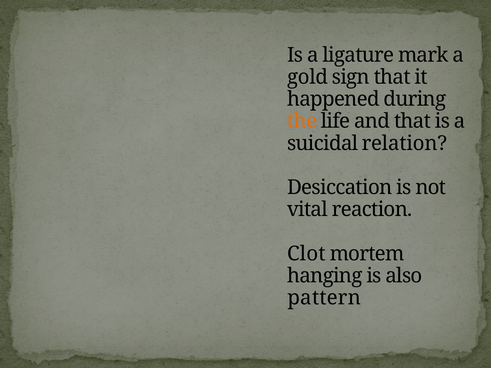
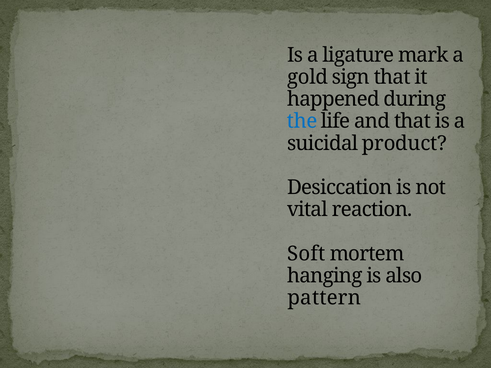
the colour: orange -> blue
relation: relation -> product
Clot: Clot -> Soft
